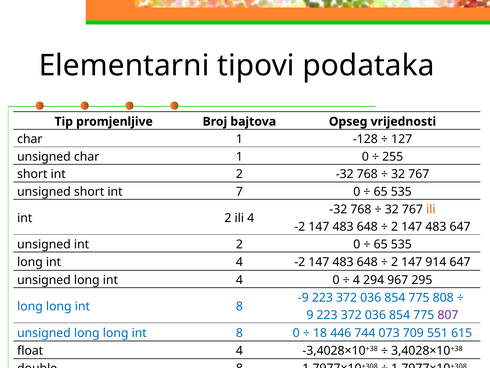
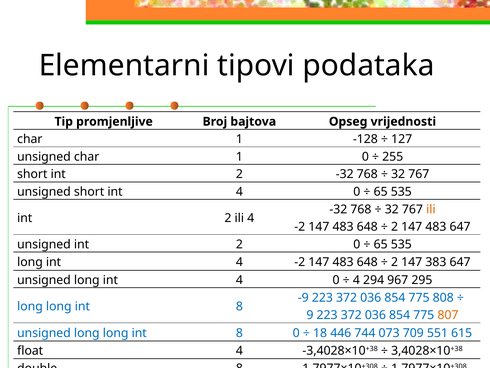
short int 7: 7 -> 4
914: 914 -> 383
807 colour: purple -> orange
